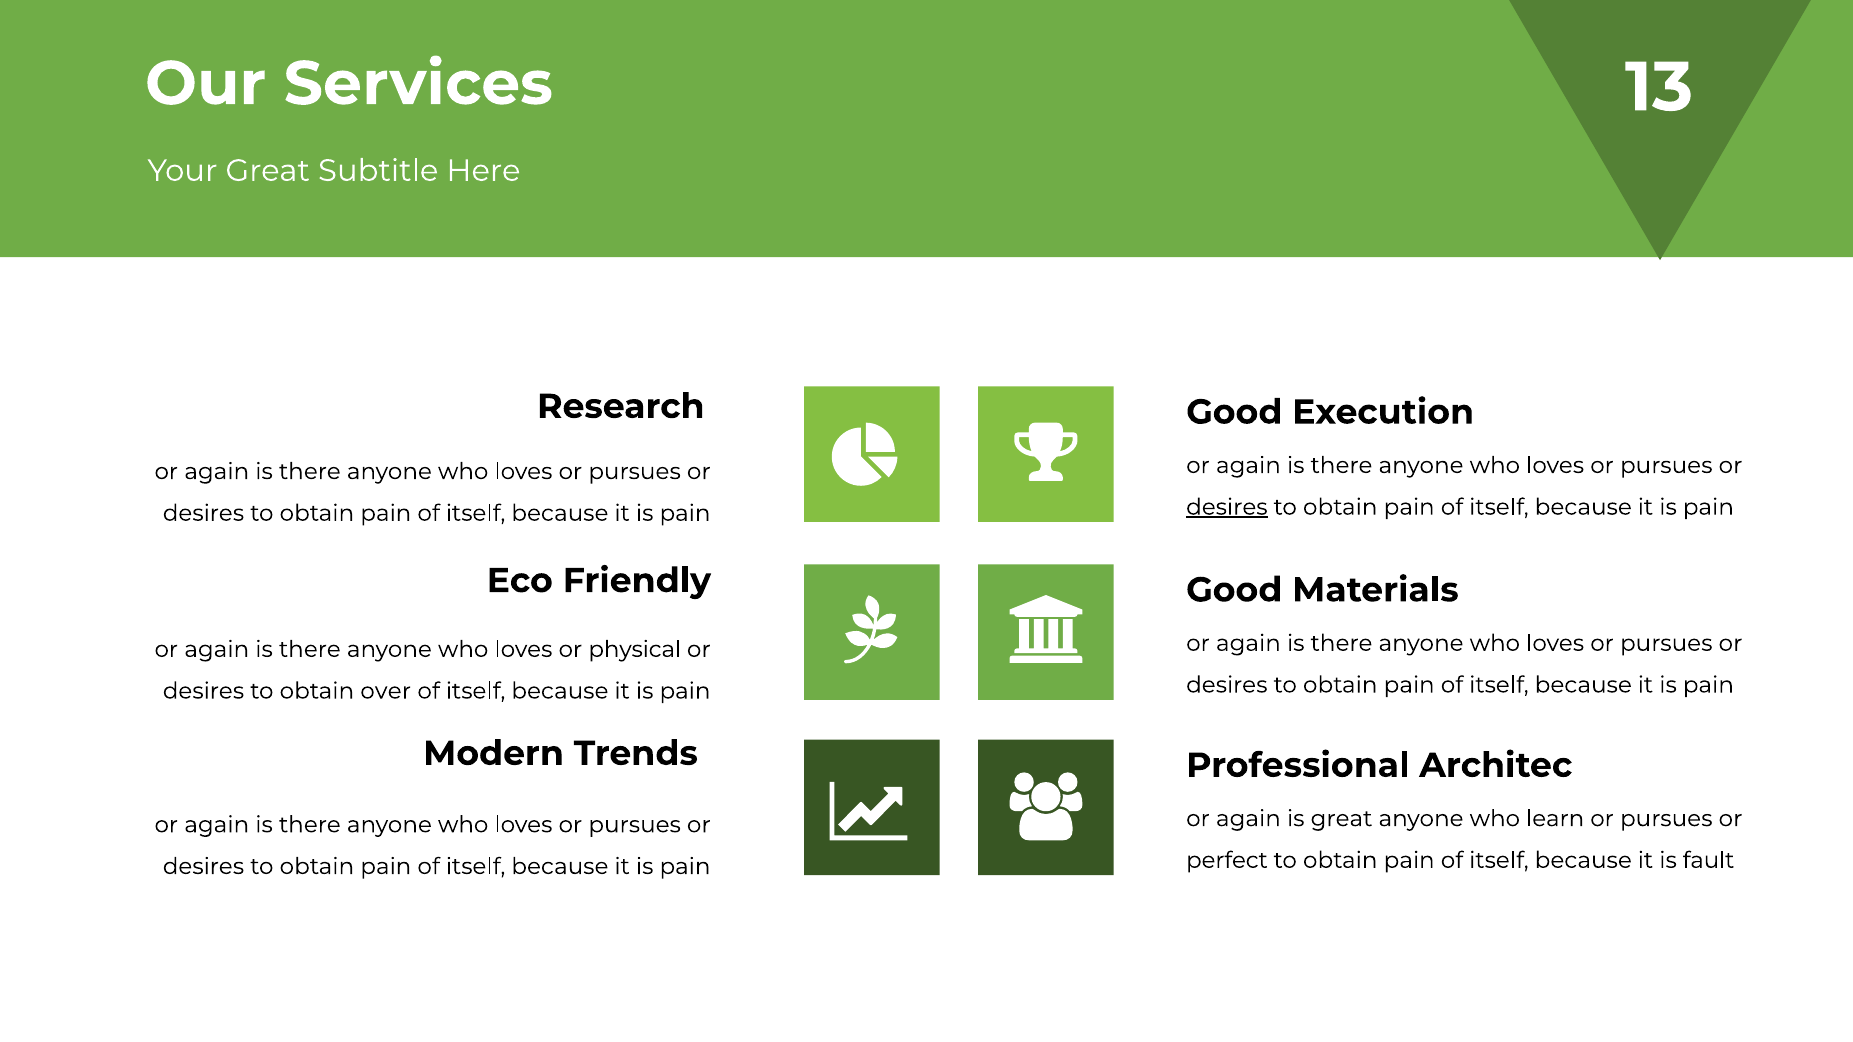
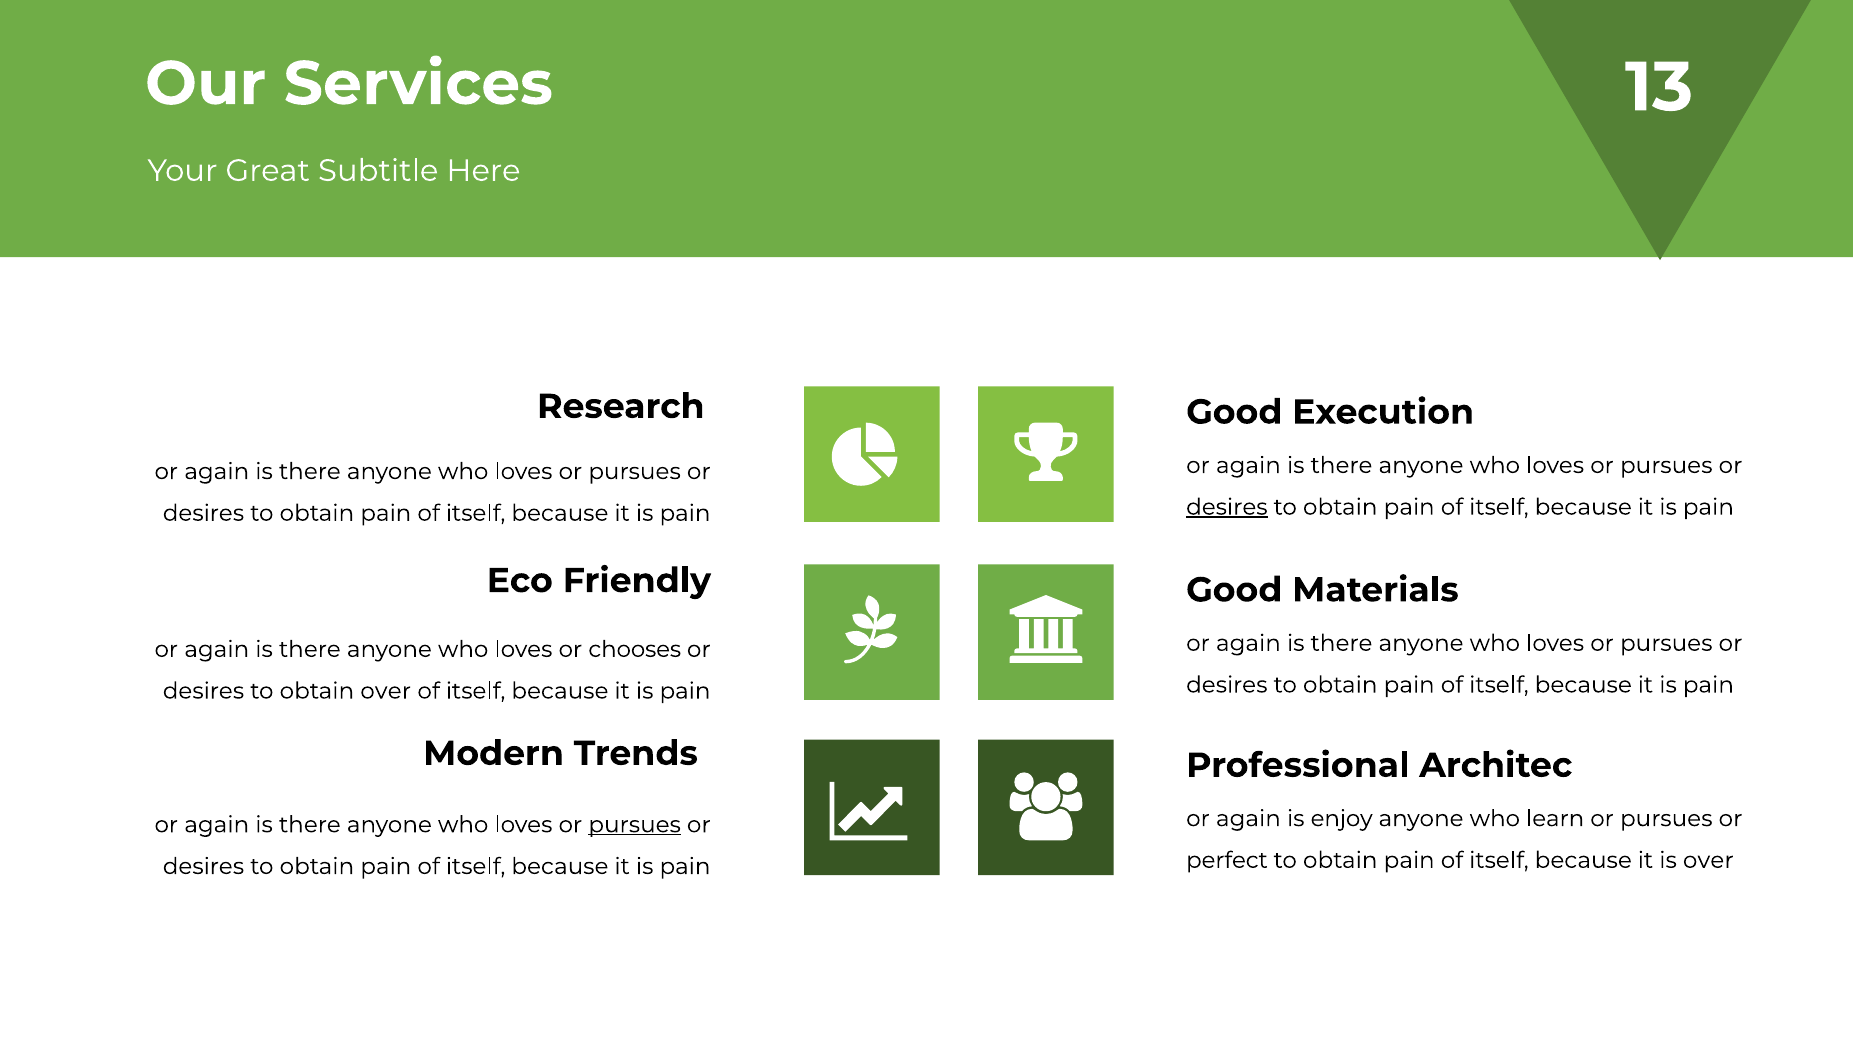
physical: physical -> chooses
is great: great -> enjoy
pursues at (635, 825) underline: none -> present
is fault: fault -> over
